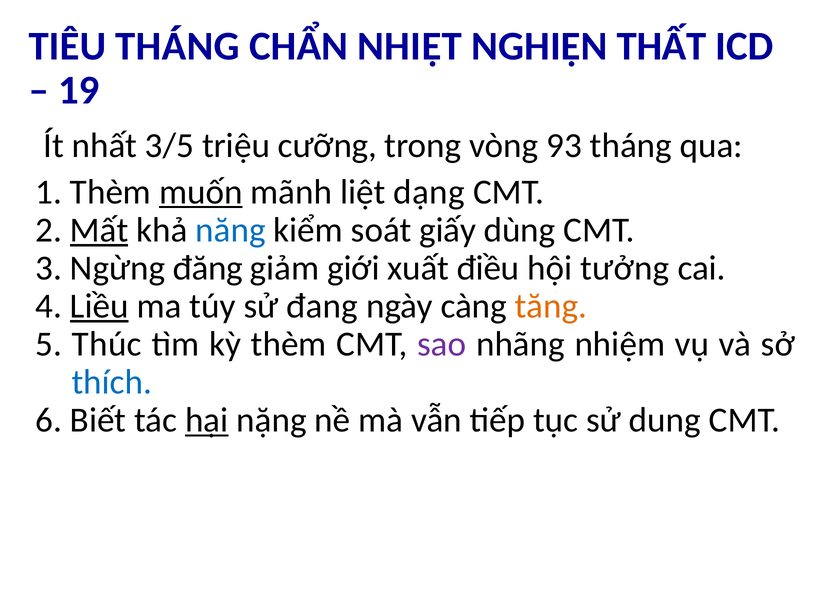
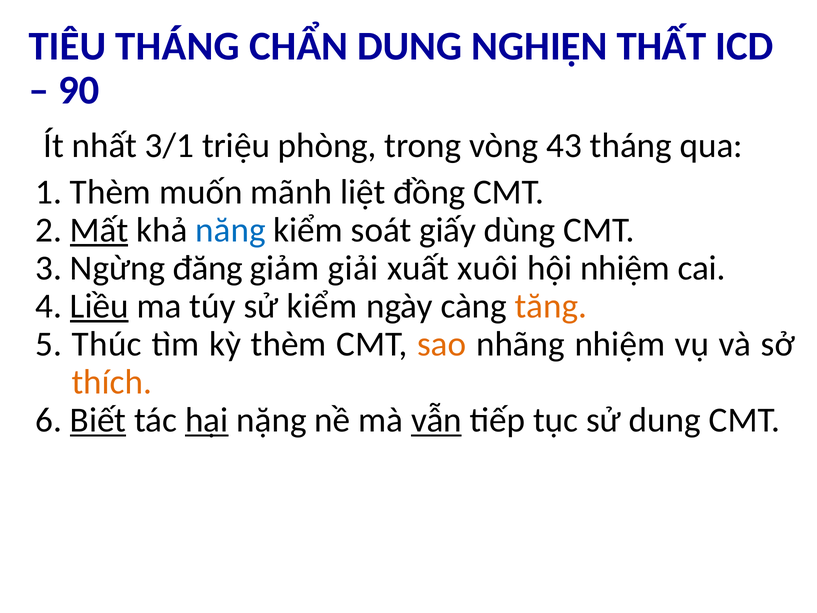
CHẨN NHIỆT: NHIỆT -> DUNG
19: 19 -> 90
3/5: 3/5 -> 3/1
cưỡng: cưỡng -> phòng
93: 93 -> 43
muốn underline: present -> none
dạng: dạng -> đồng
giới: giới -> giải
điều: điều -> xuôi
hội tưởng: tưởng -> nhiệm
sử đang: đang -> kiểm
sao colour: purple -> orange
thích colour: blue -> orange
Biết underline: none -> present
vẫn underline: none -> present
